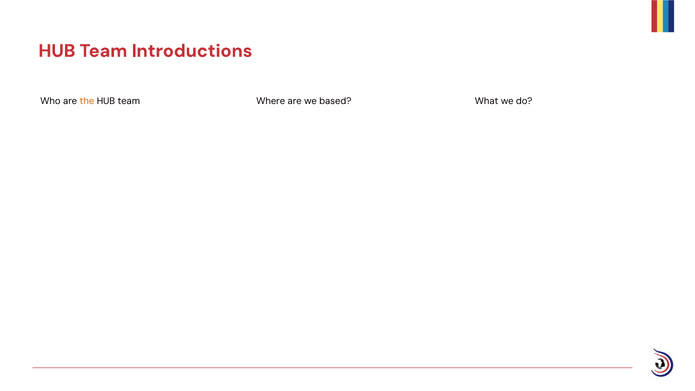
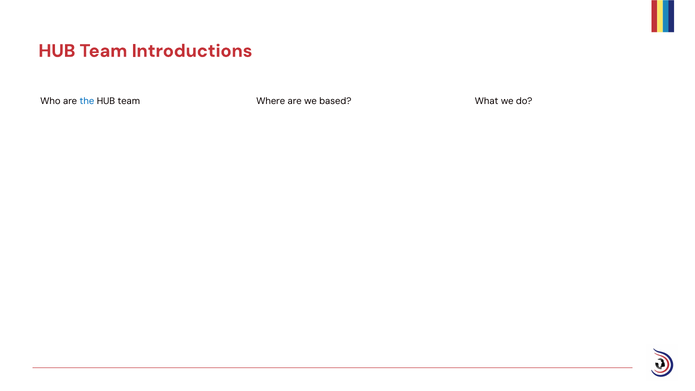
the colour: orange -> blue
